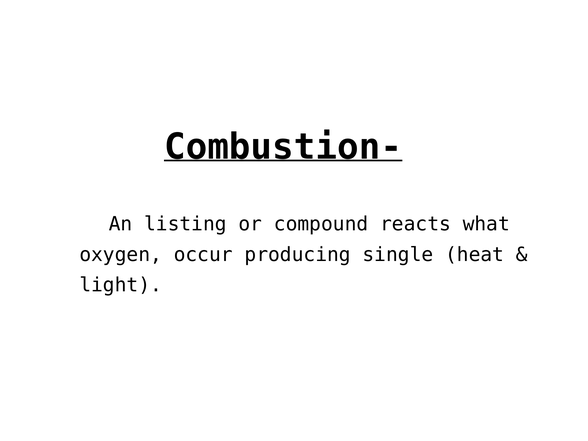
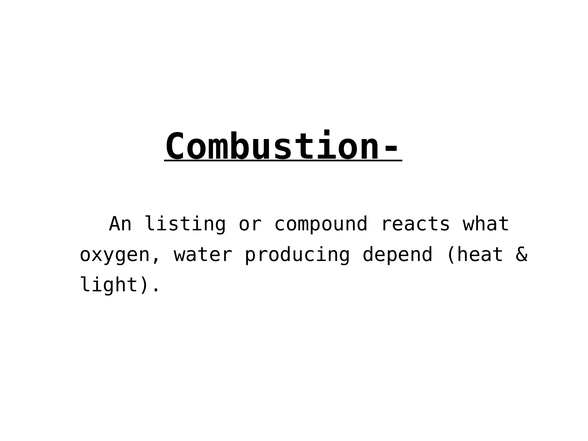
occur: occur -> water
single: single -> depend
